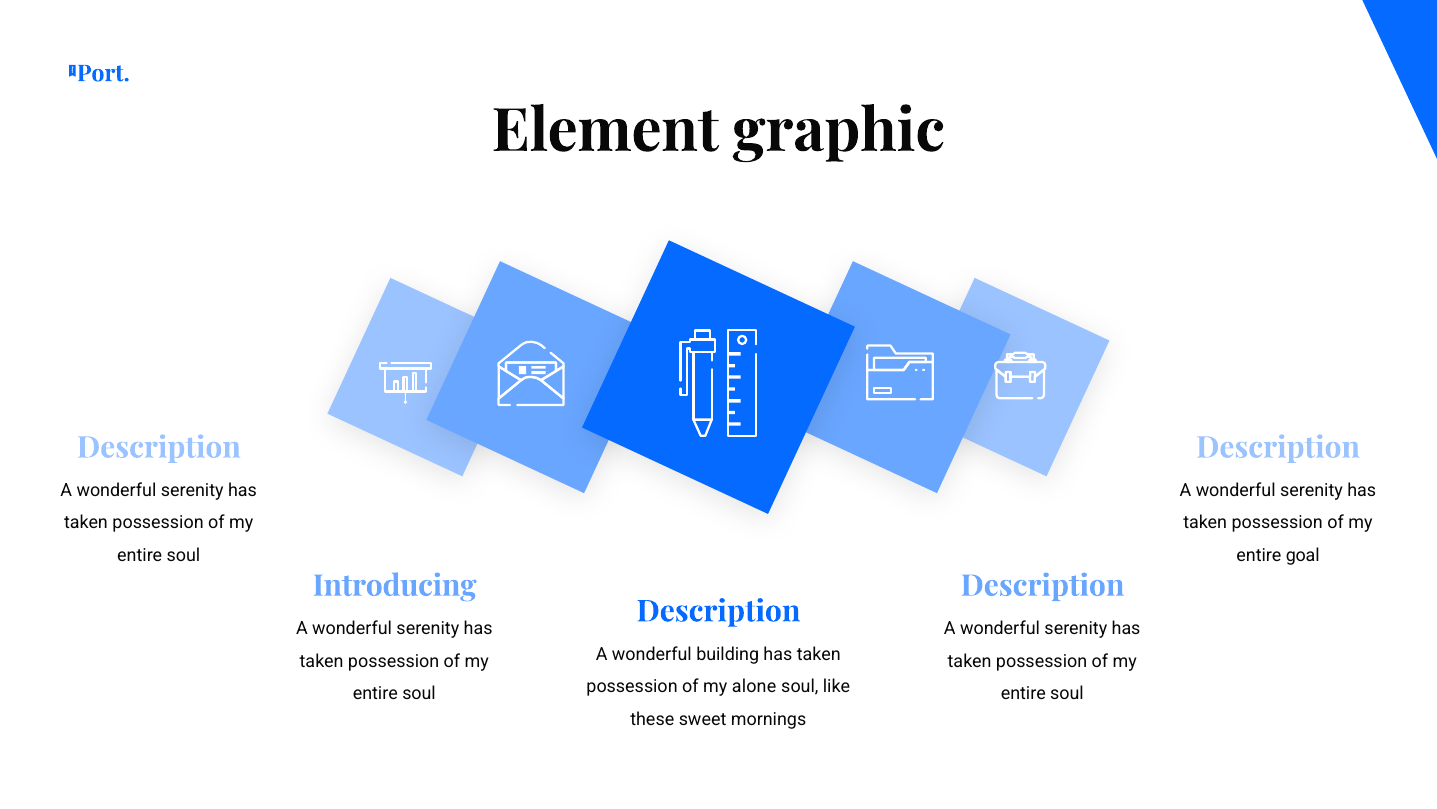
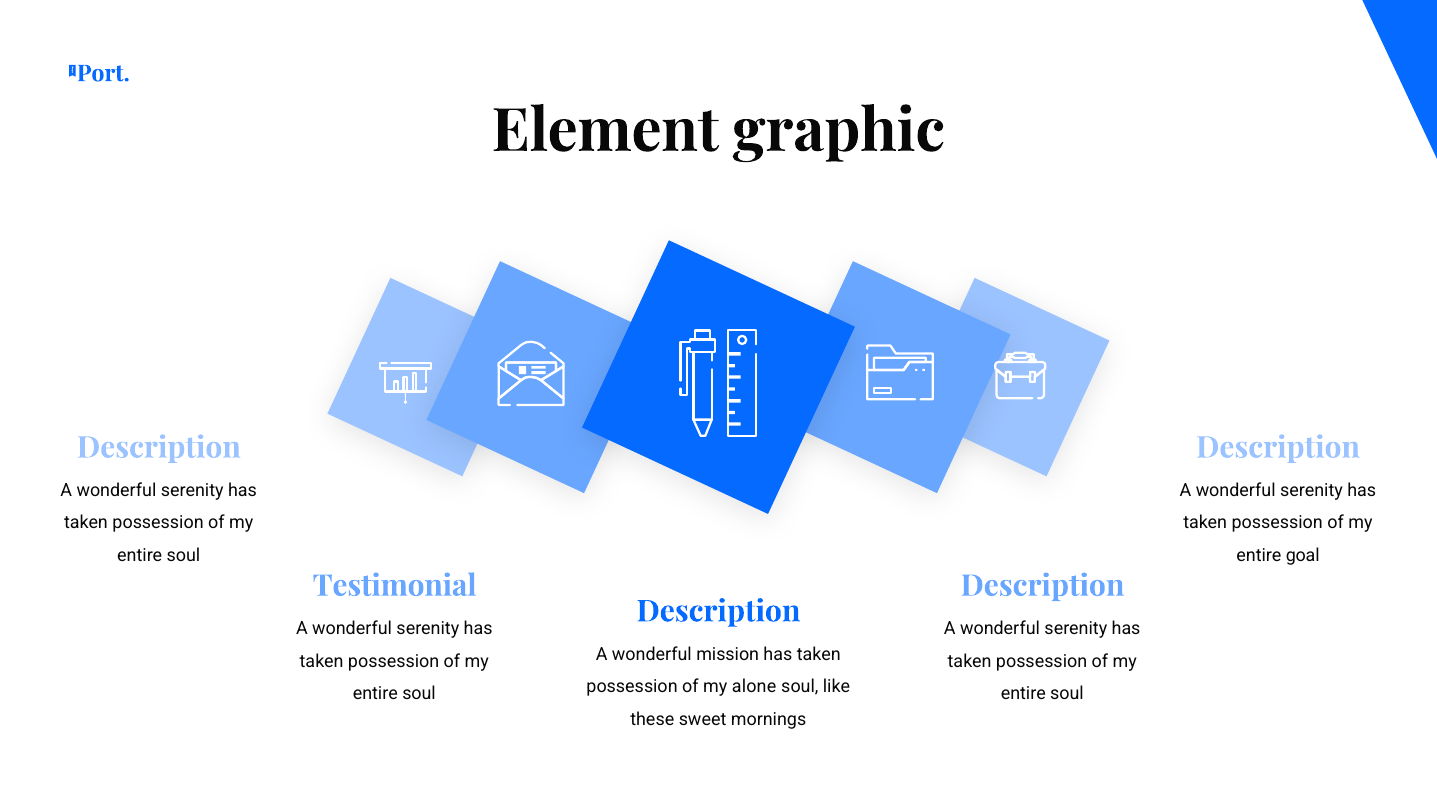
Introducing: Introducing -> Testimonial
building: building -> mission
